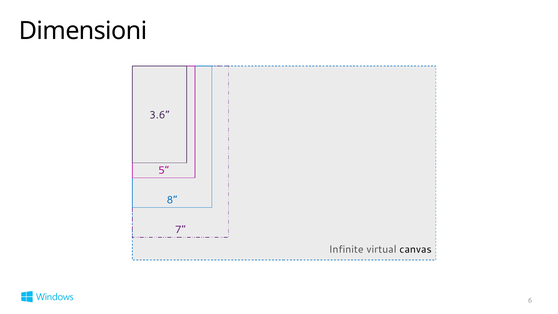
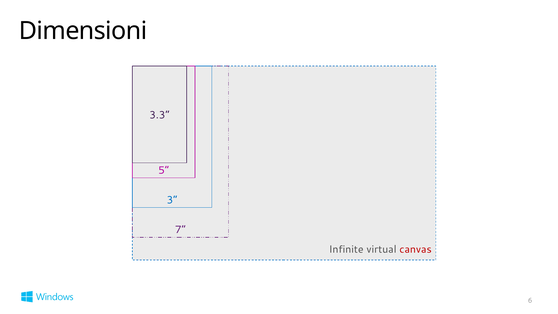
3.6: 3.6 -> 3.3
8: 8 -> 3
canvas colour: black -> red
